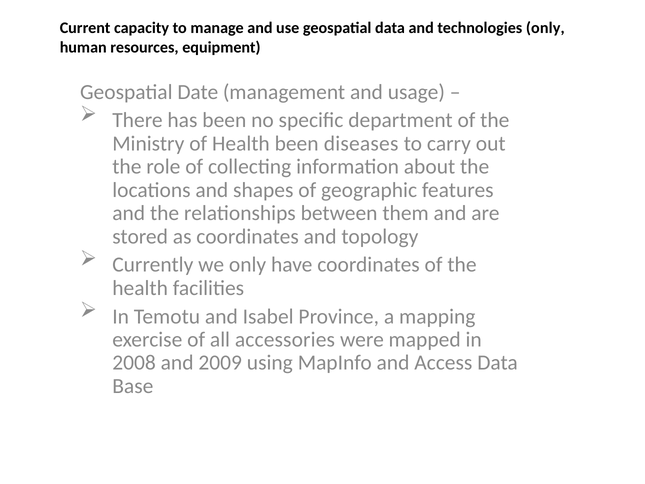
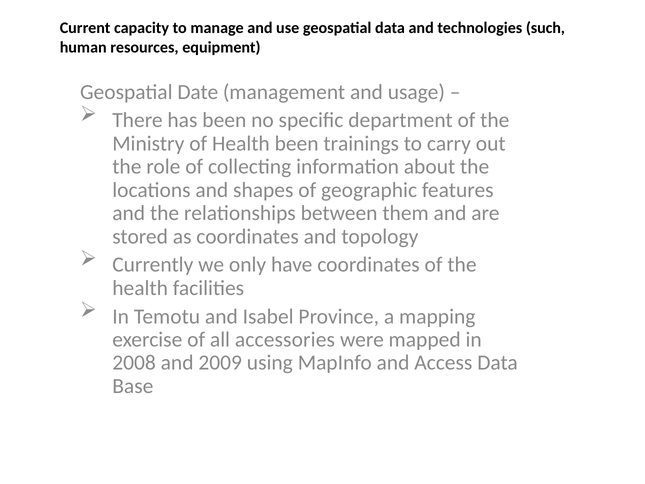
technologies only: only -> such
diseases: diseases -> trainings
